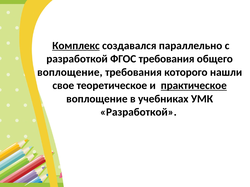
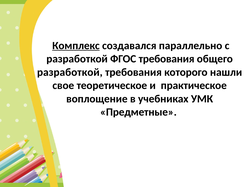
воплощение at (70, 72): воплощение -> разработкой
практическое underline: present -> none
Разработкой at (138, 112): Разработкой -> Предметные
